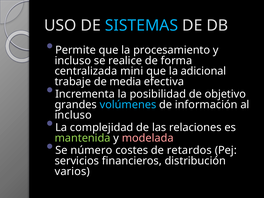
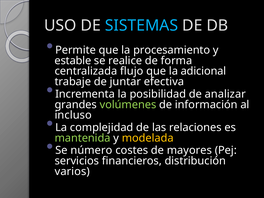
incluso at (73, 61): incluso -> estable
mini: mini -> flujo
media: media -> juntar
objetivo: objetivo -> analizar
volúmenes colour: light blue -> light green
modelada colour: pink -> yellow
retardos: retardos -> mayores
